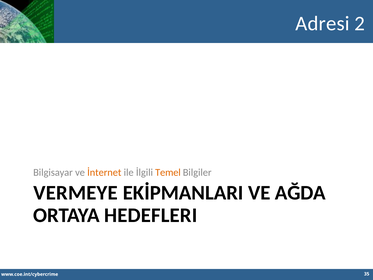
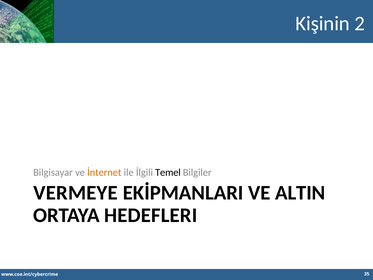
Adresi: Adresi -> Kişinin
Temel colour: orange -> black
AĞDA: AĞDA -> ALTIN
